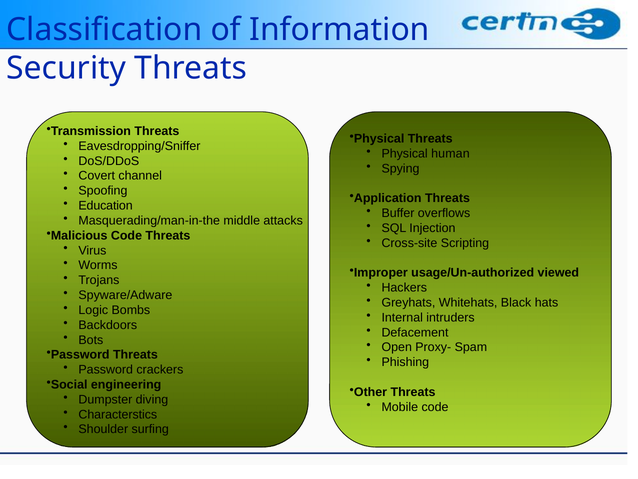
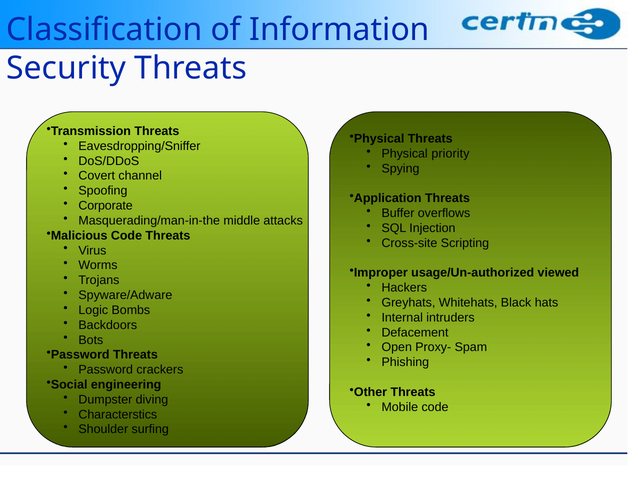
human: human -> priority
Education: Education -> Corporate
